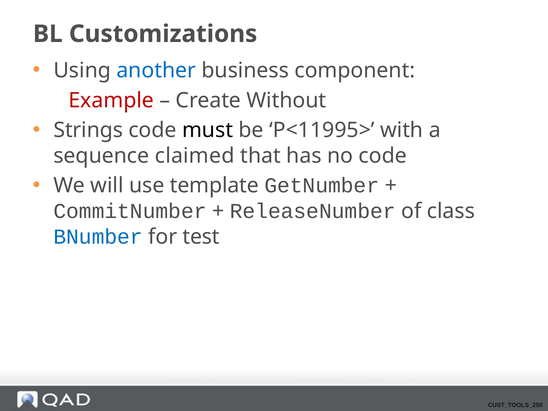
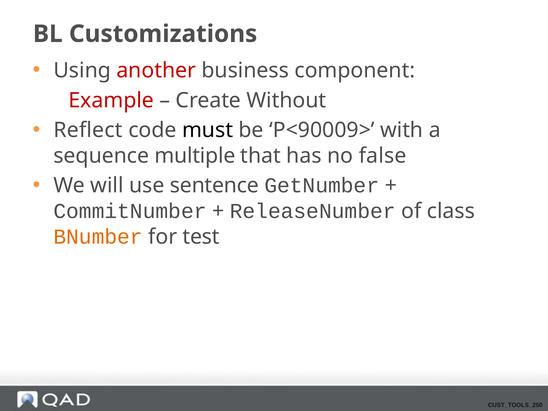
another colour: blue -> red
Strings: Strings -> Reflect
P<11995>: P<11995> -> P<90009>
claimed: claimed -> multiple
no code: code -> false
template: template -> sentence
BNumber colour: blue -> orange
